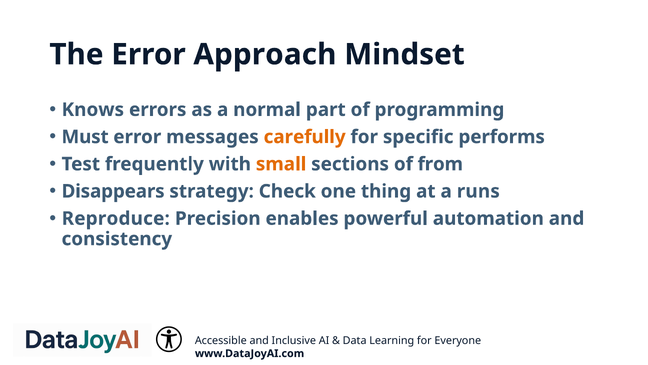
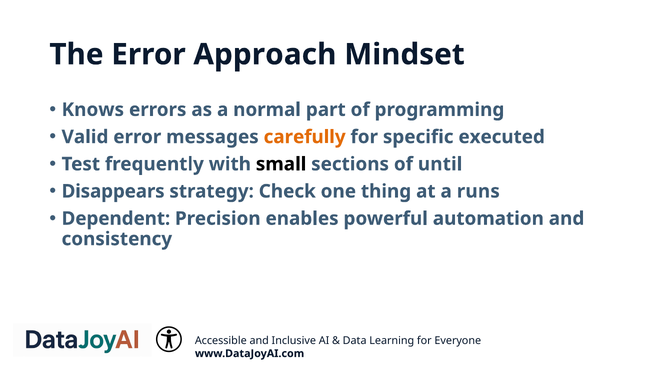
Must: Must -> Valid
performs: performs -> executed
small colour: orange -> black
from: from -> until
Reproduce: Reproduce -> Dependent
